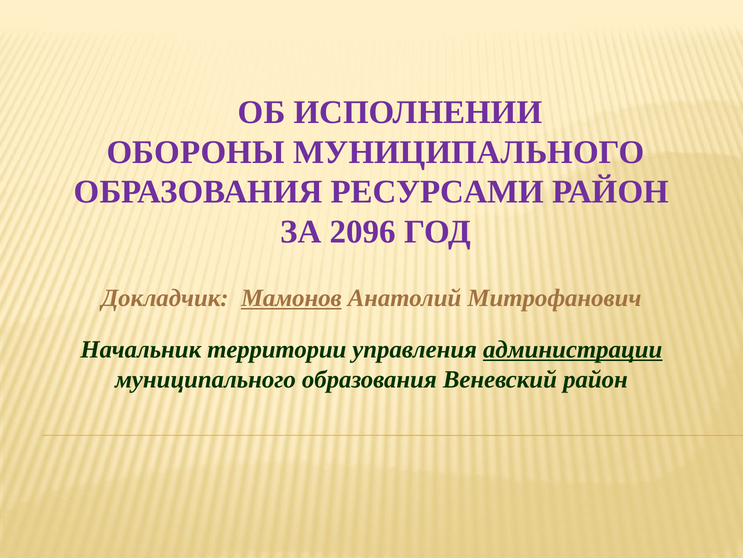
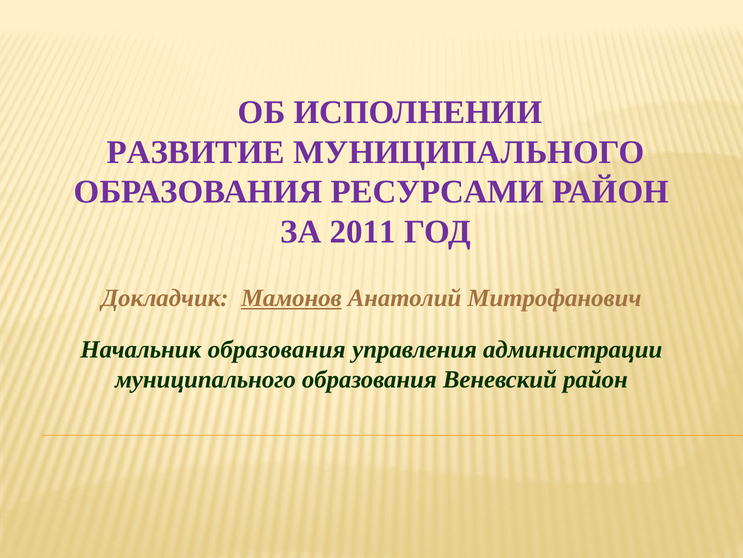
ОБОРОНЫ: ОБОРОНЫ -> РАЗВИТИЕ
2096: 2096 -> 2011
Начальник территории: территории -> образования
администрации underline: present -> none
